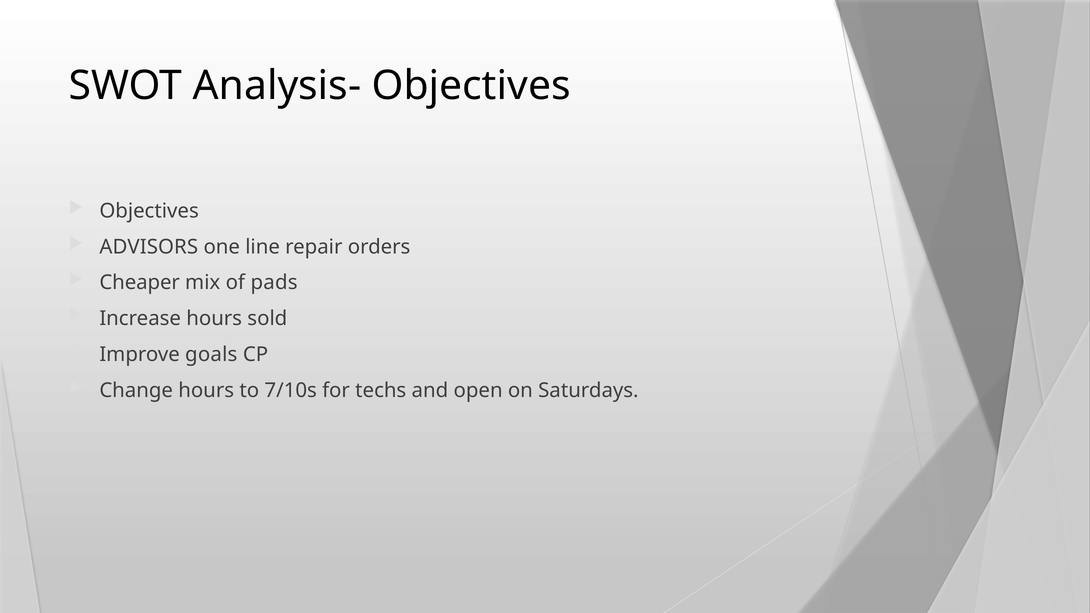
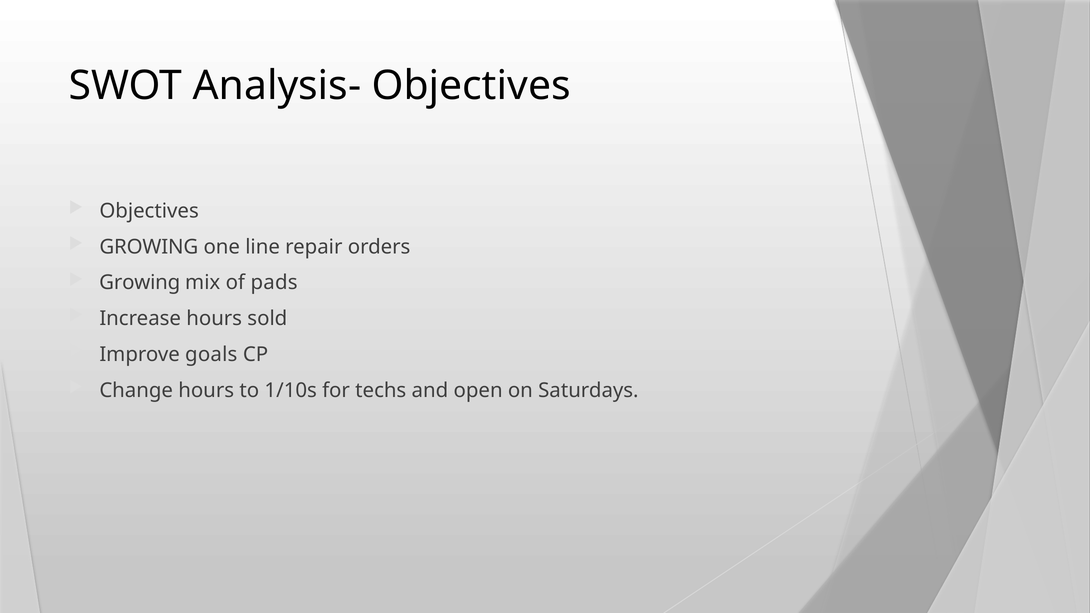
ADVISORS at (149, 247): ADVISORS -> GROWING
Cheaper at (140, 283): Cheaper -> Growing
7/10s: 7/10s -> 1/10s
